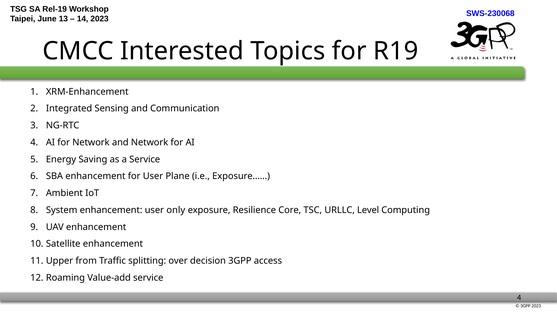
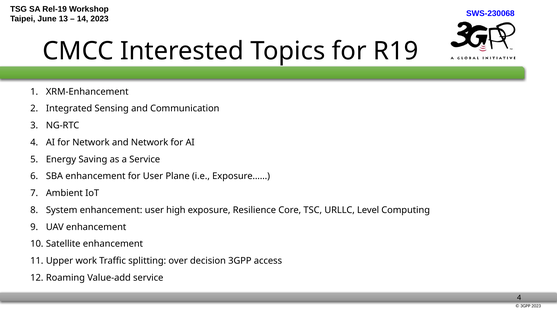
only: only -> high
from: from -> work
